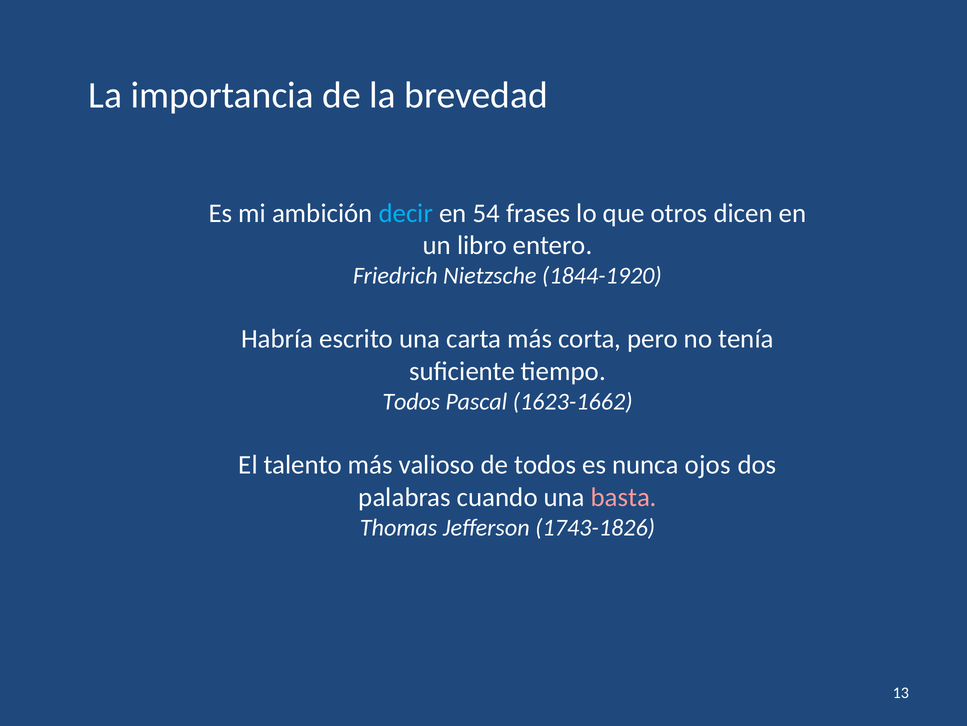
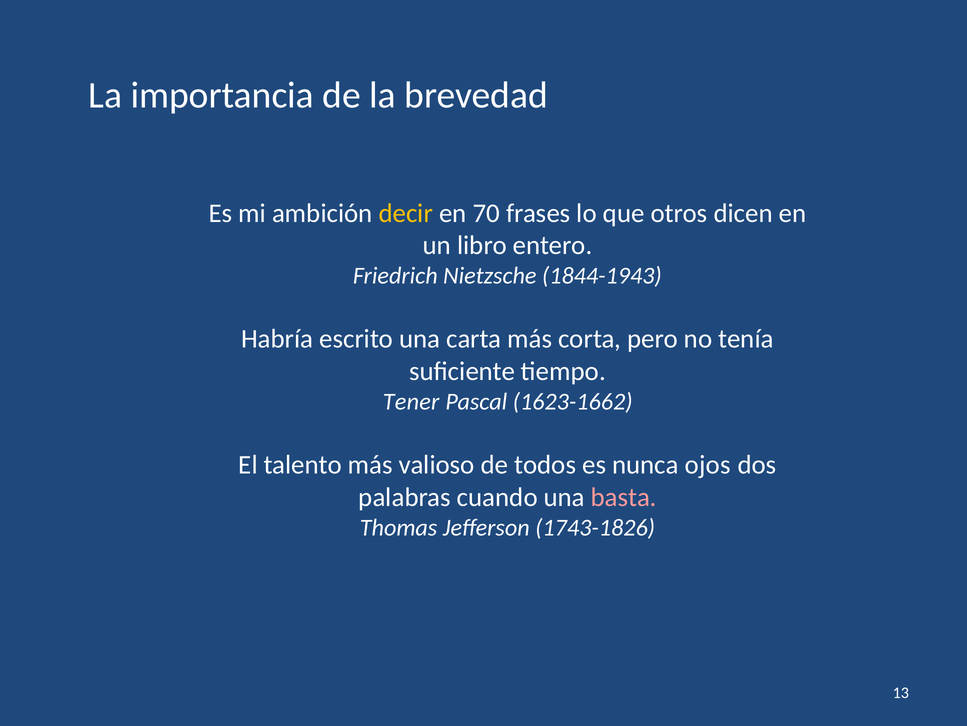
decir colour: light blue -> yellow
54: 54 -> 70
1844-1920: 1844-1920 -> 1844-1943
Todos at (411, 401): Todos -> Tener
